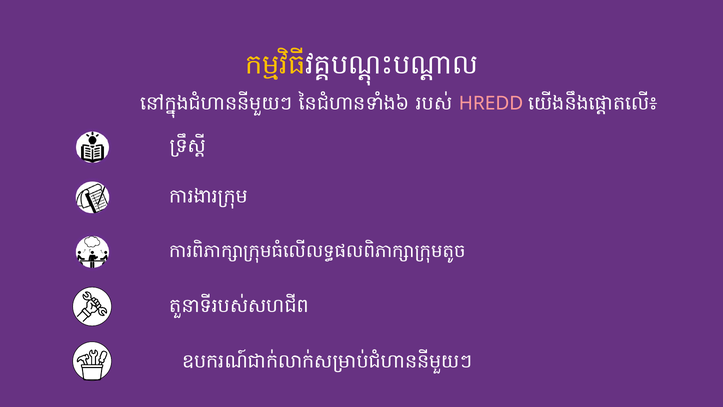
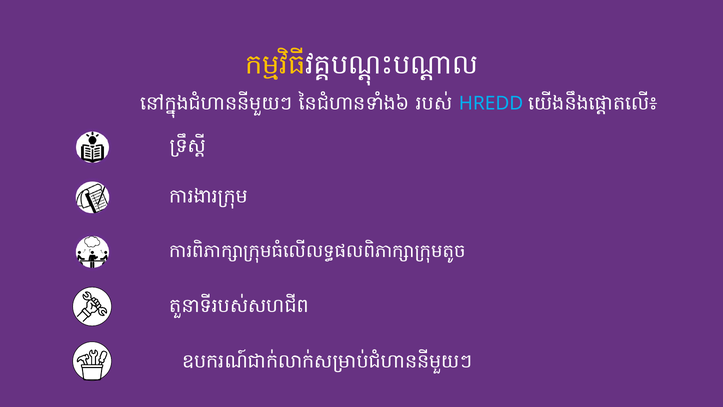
HREDD colour: pink -> light blue
